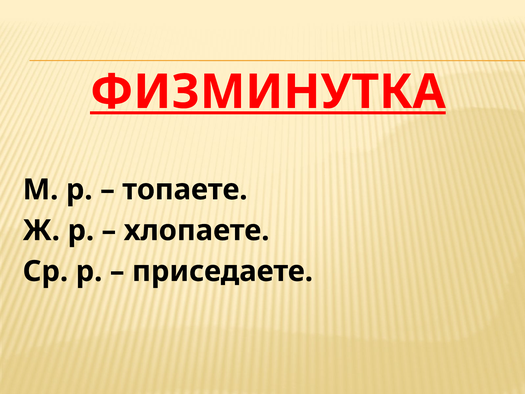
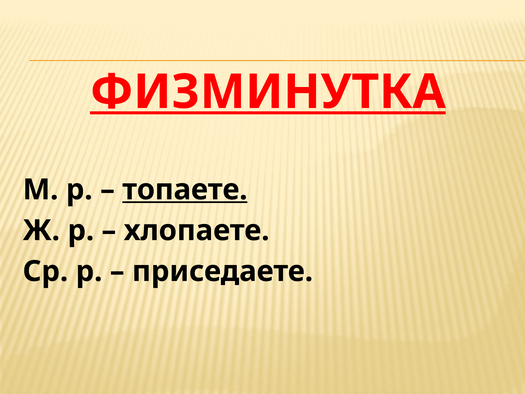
топаете underline: none -> present
